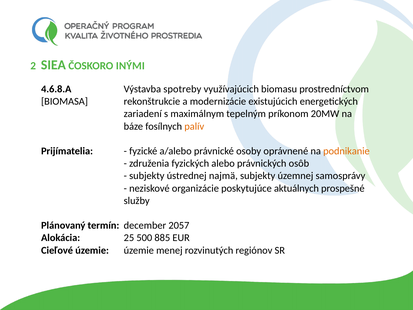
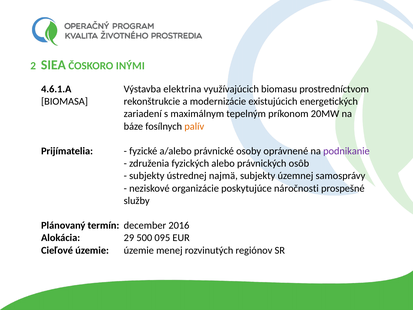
4.6.8.A: 4.6.8.A -> 4.6.1.A
spotreby: spotreby -> elektrina
podnikanie colour: orange -> purple
aktuálnych: aktuálnych -> náročnosti
2057: 2057 -> 2016
25: 25 -> 29
885: 885 -> 095
